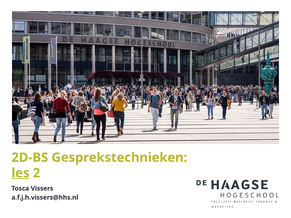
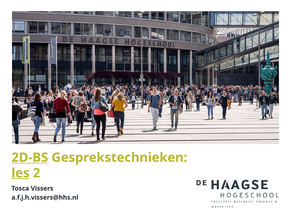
2D-BS underline: none -> present
